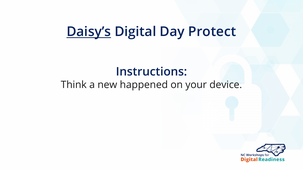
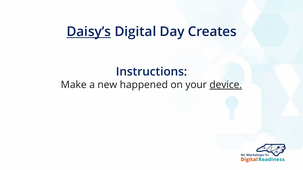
Protect: Protect -> Creates
Think: Think -> Make
device underline: none -> present
